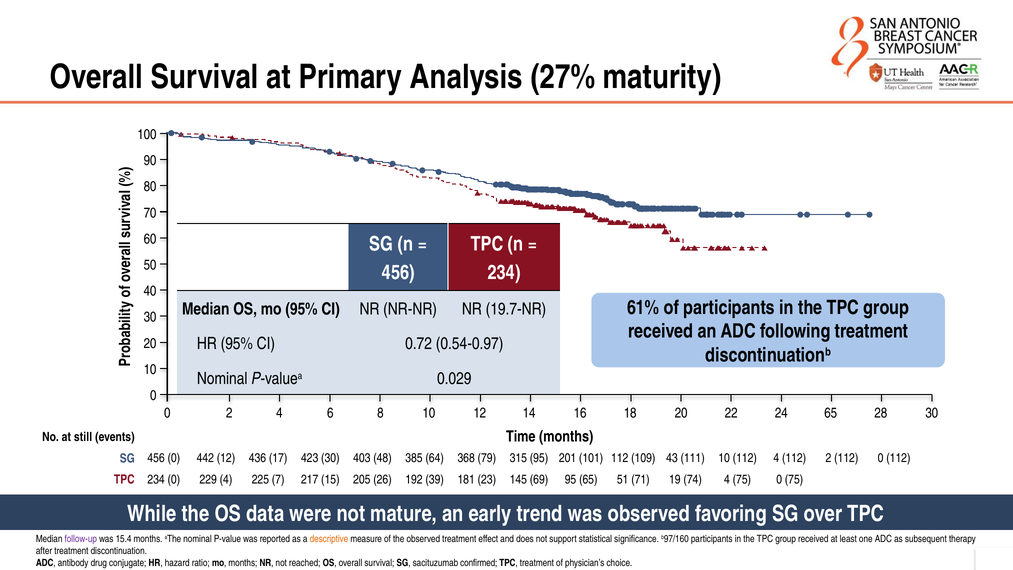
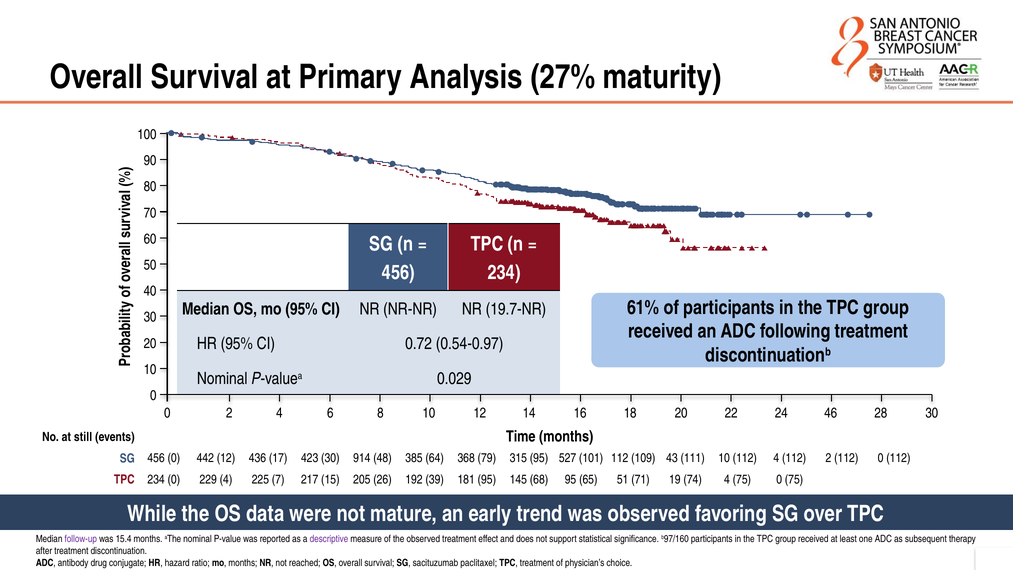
22 65: 65 -> 46
403: 403 -> 914
201: 201 -> 527
181 23: 23 -> 95
69: 69 -> 68
descriptive colour: orange -> purple
confirmed: confirmed -> paclitaxel
